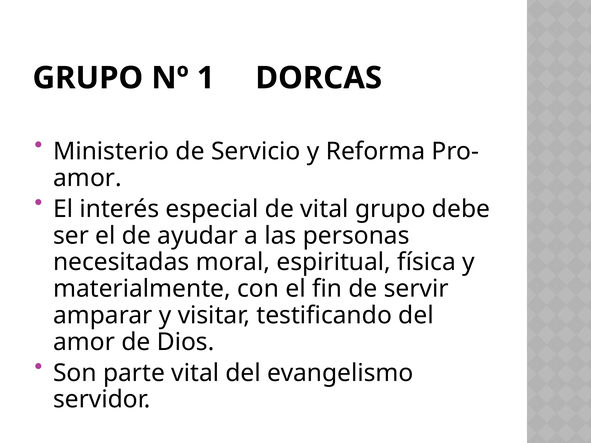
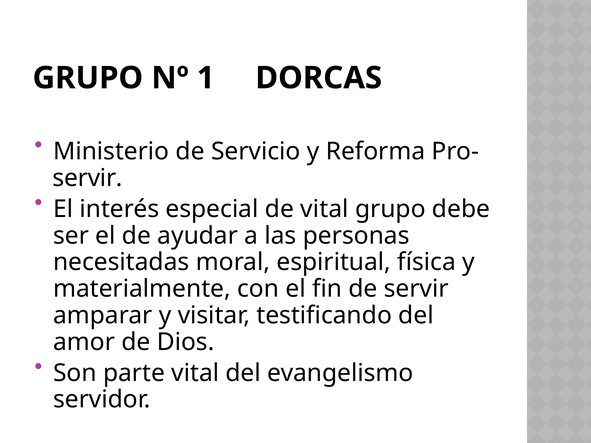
amor at (87, 178): amor -> servir
